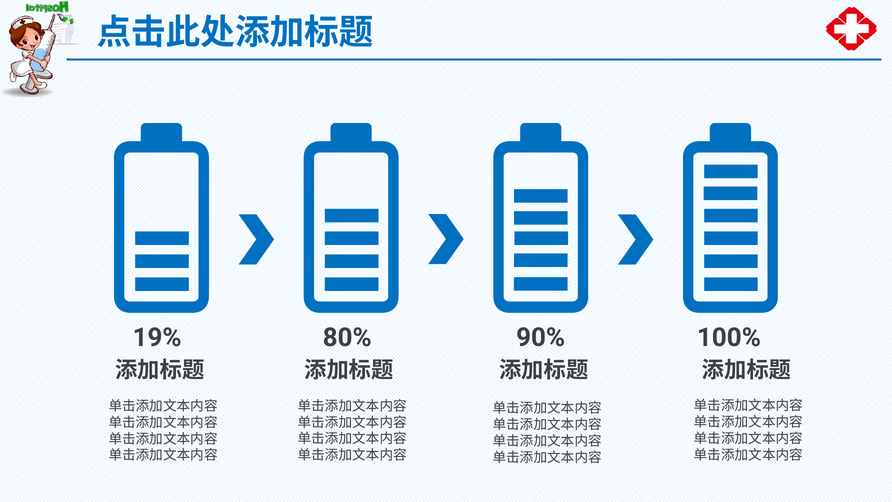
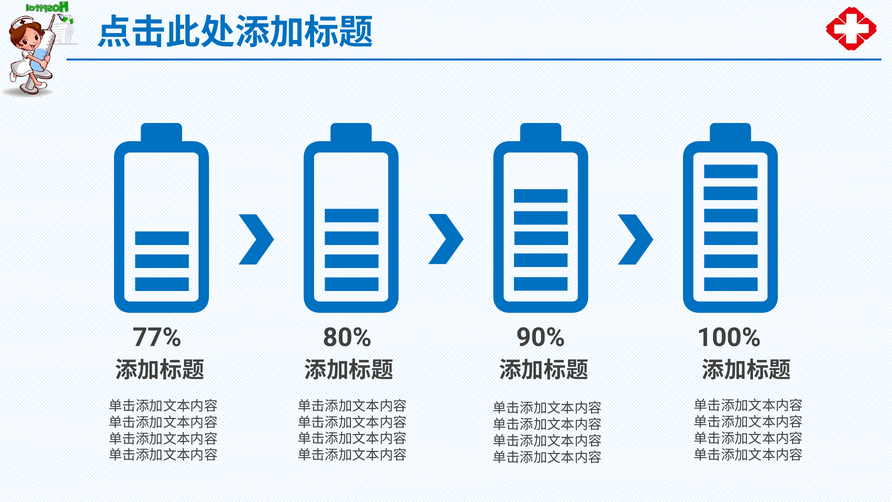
19%: 19% -> 77%
